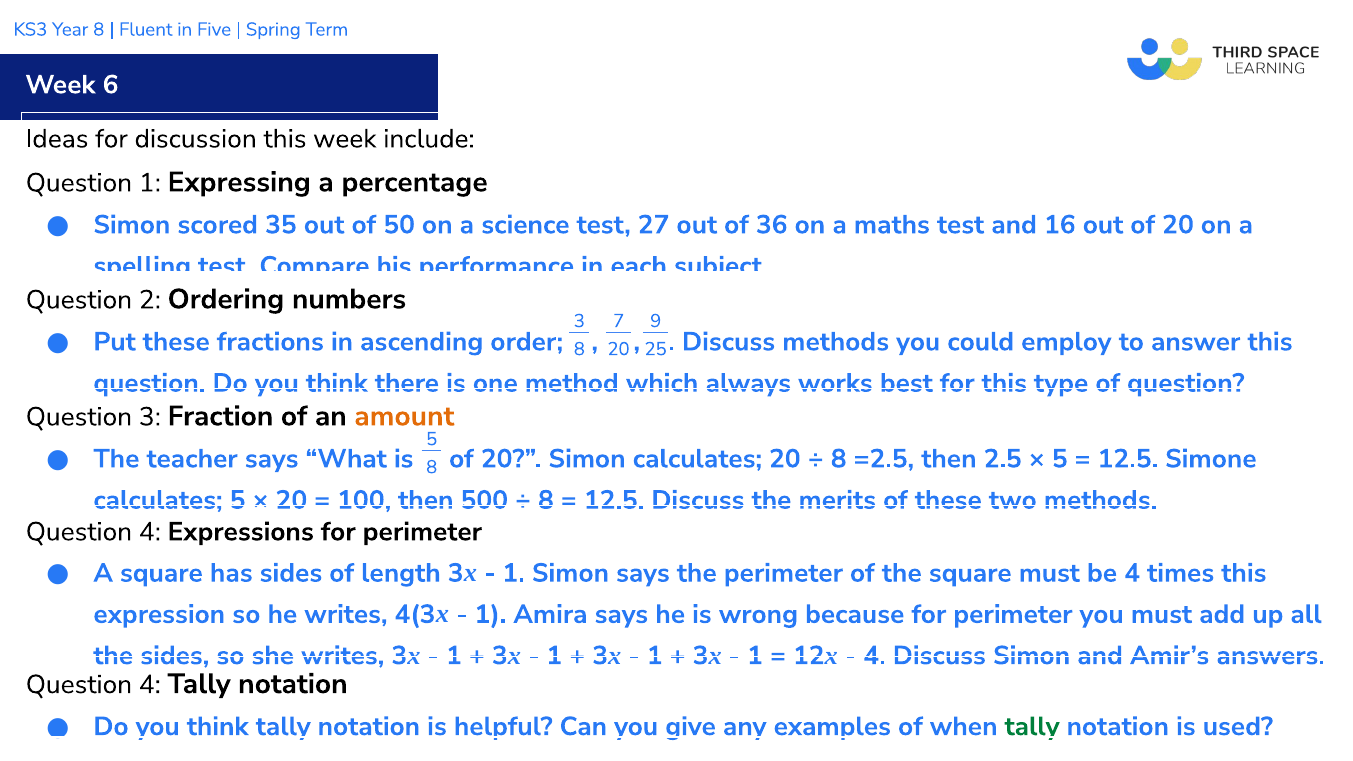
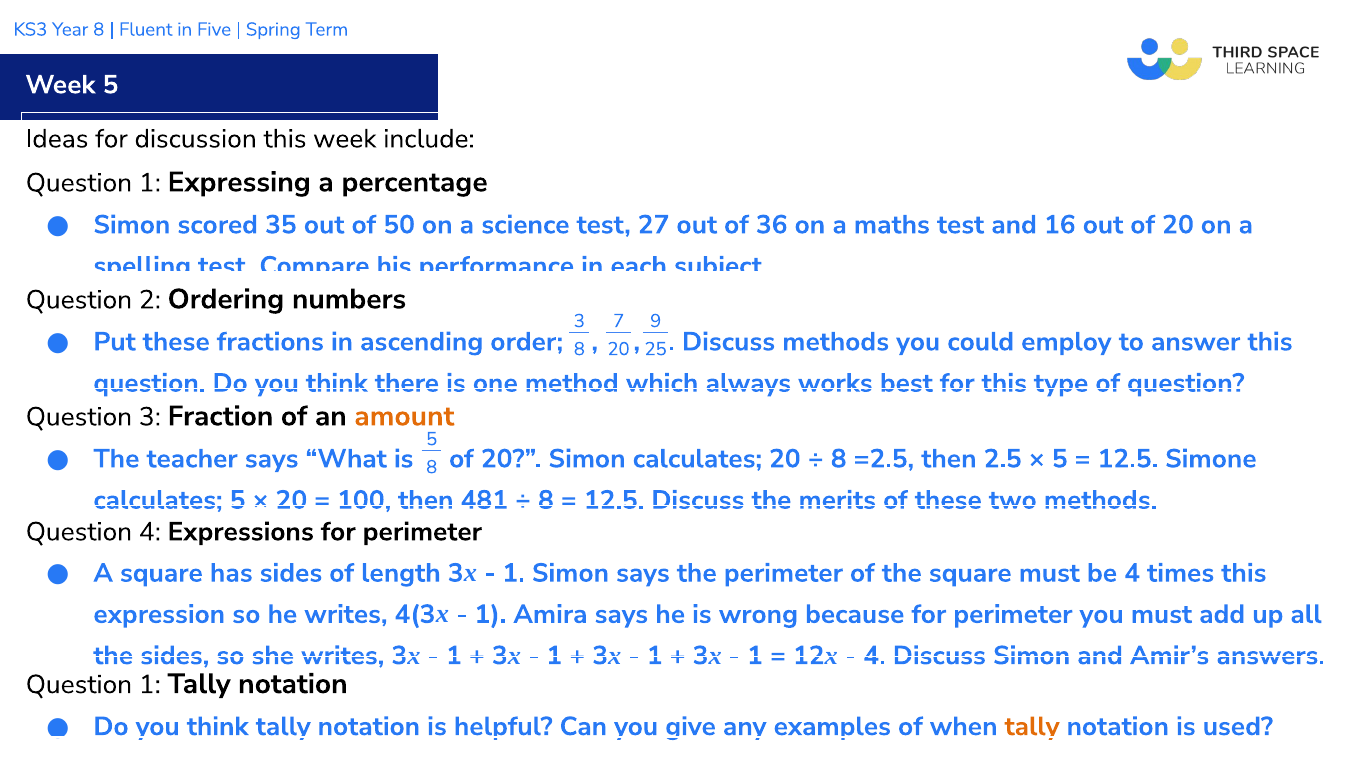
Week 6: 6 -> 5
500: 500 -> 481
4 at (150, 685): 4 -> 1
tally at (1032, 727) colour: green -> orange
